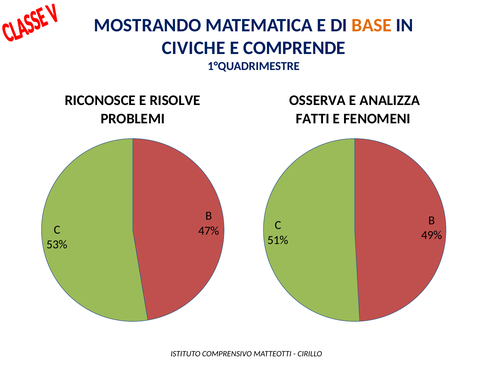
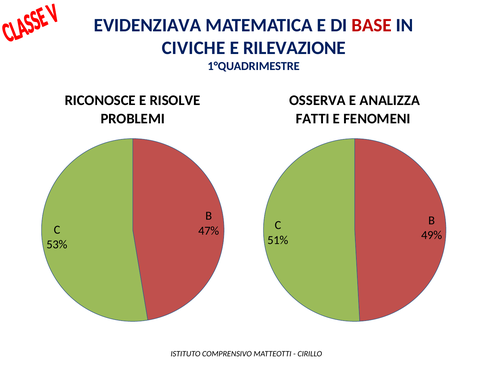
MOSTRANDO: MOSTRANDO -> EVIDENZIAVA
BASE colour: orange -> red
COMPRENDE: COMPRENDE -> RILEVAZIONE
